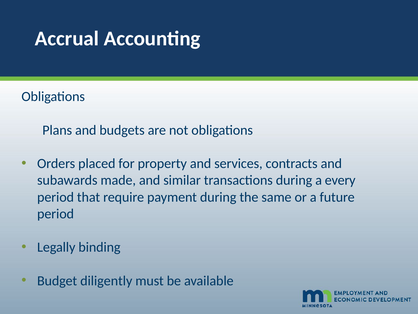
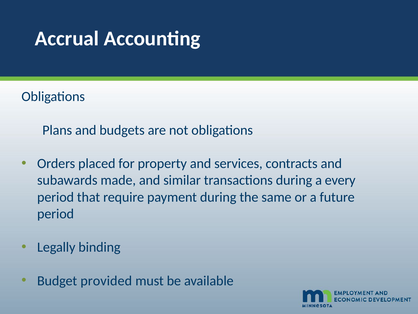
diligently: diligently -> provided
